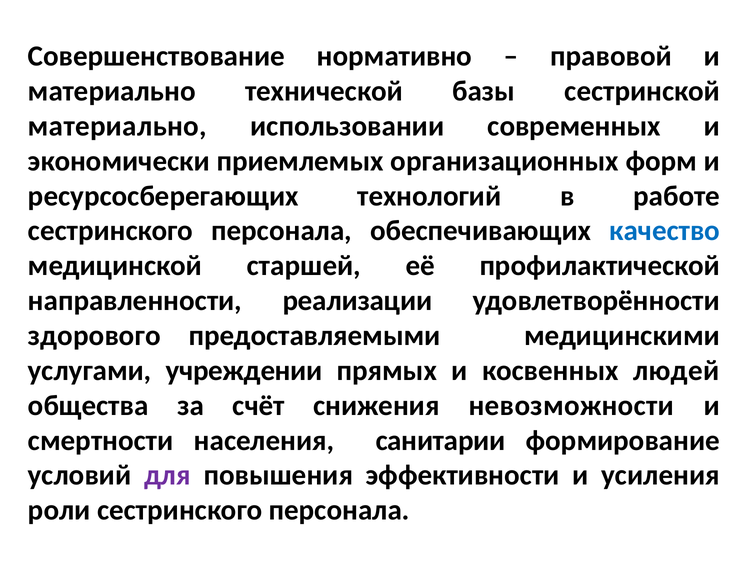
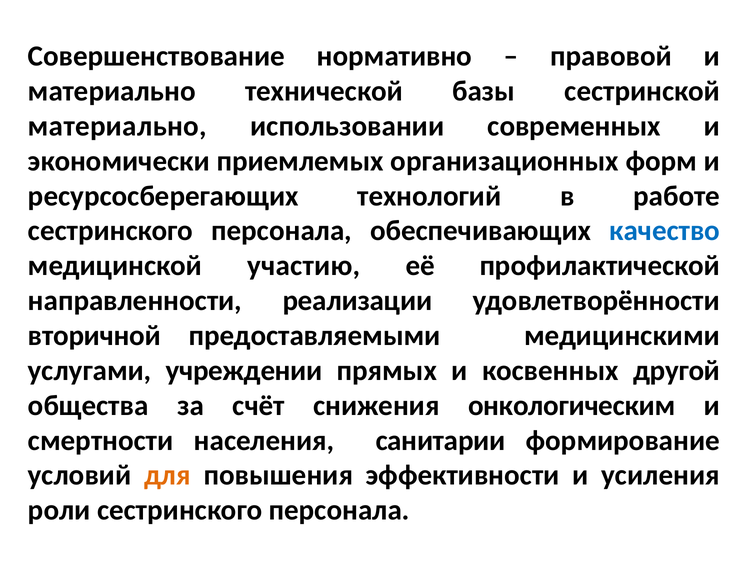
старшей: старшей -> участию
здорового: здорового -> вторичной
людей: людей -> другой
невозможности: невозможности -> онкологическим
для colour: purple -> orange
